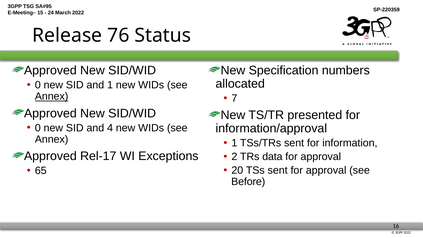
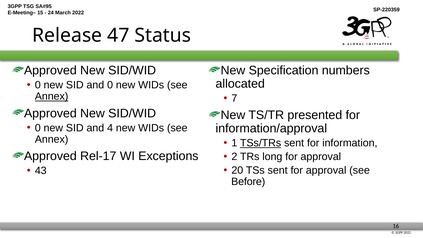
76: 76 -> 47
and 1: 1 -> 0
TSs/TRs underline: none -> present
data: data -> long
65: 65 -> 43
